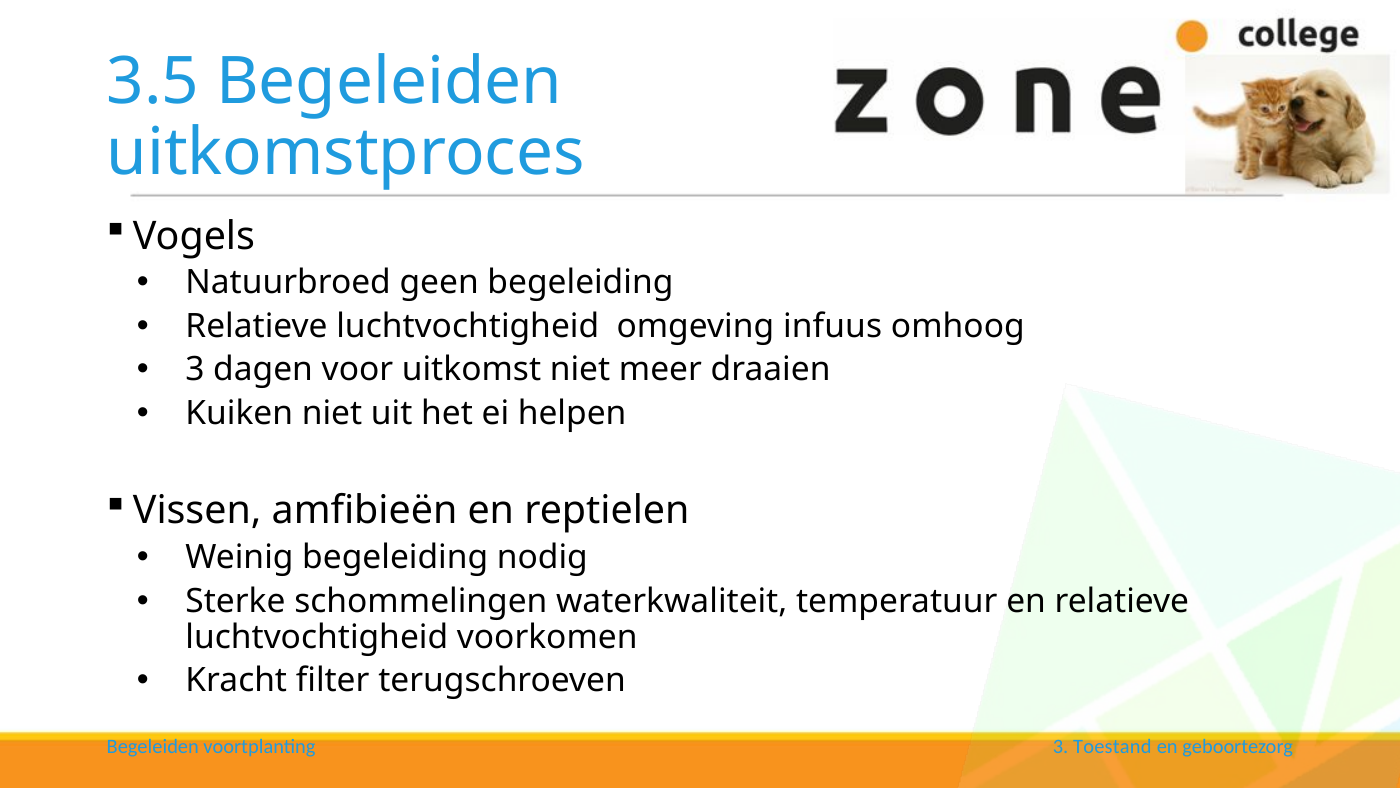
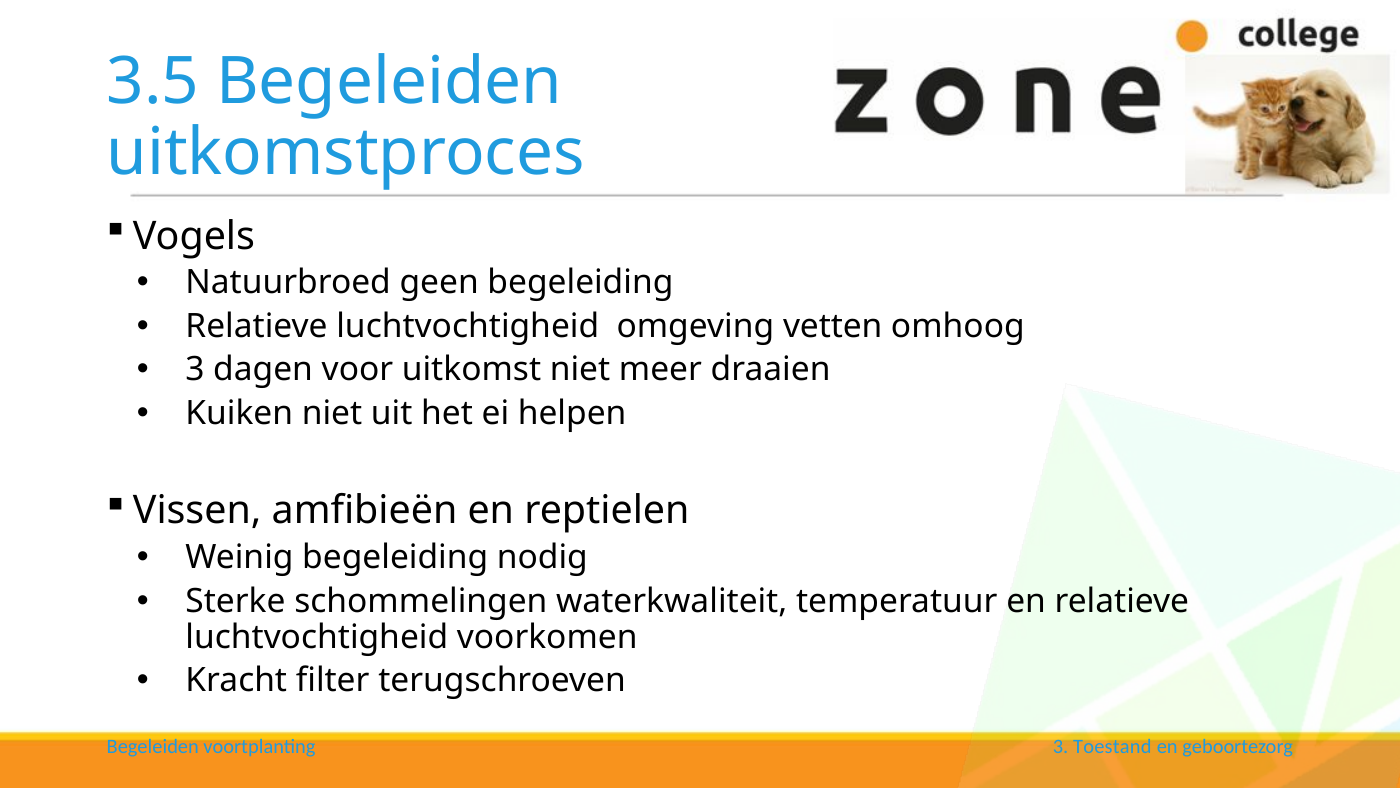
infuus: infuus -> vetten
